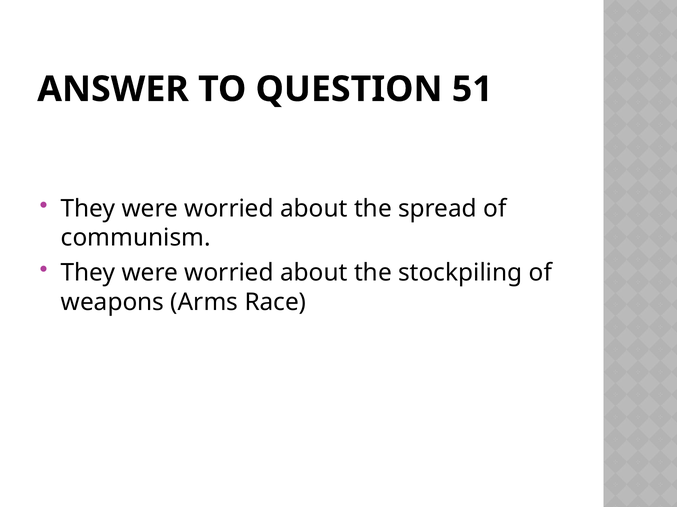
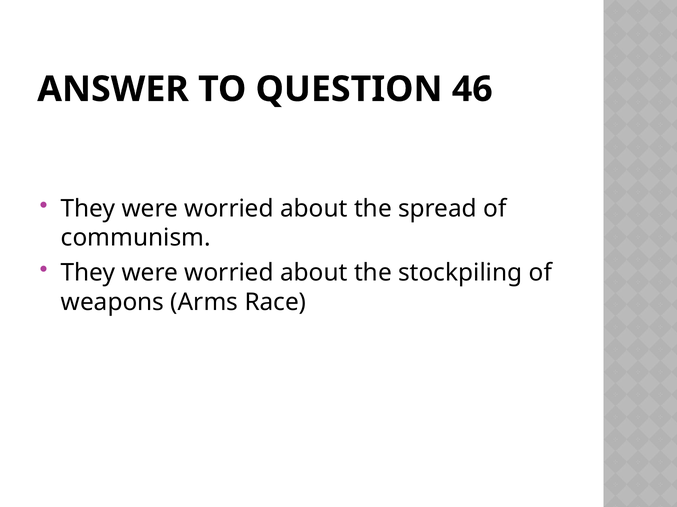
51: 51 -> 46
